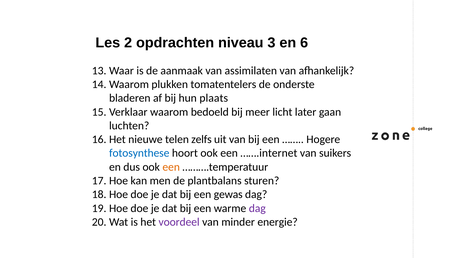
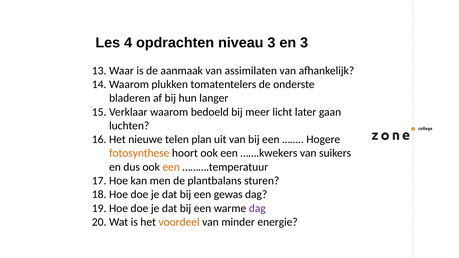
2: 2 -> 4
en 6: 6 -> 3
plaats: plaats -> langer
zelfs: zelfs -> plan
fotosynthese colour: blue -> orange
…….internet: …….internet -> …….kwekers
voordeel colour: purple -> orange
